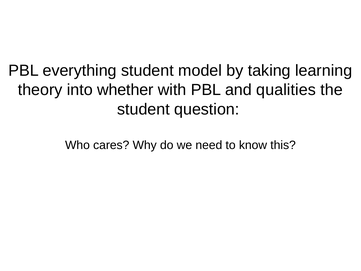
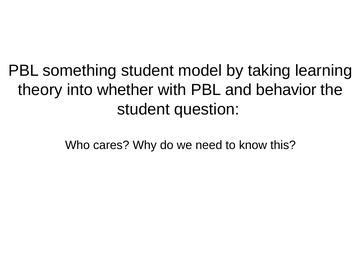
everything: everything -> something
qualities: qualities -> behavior
